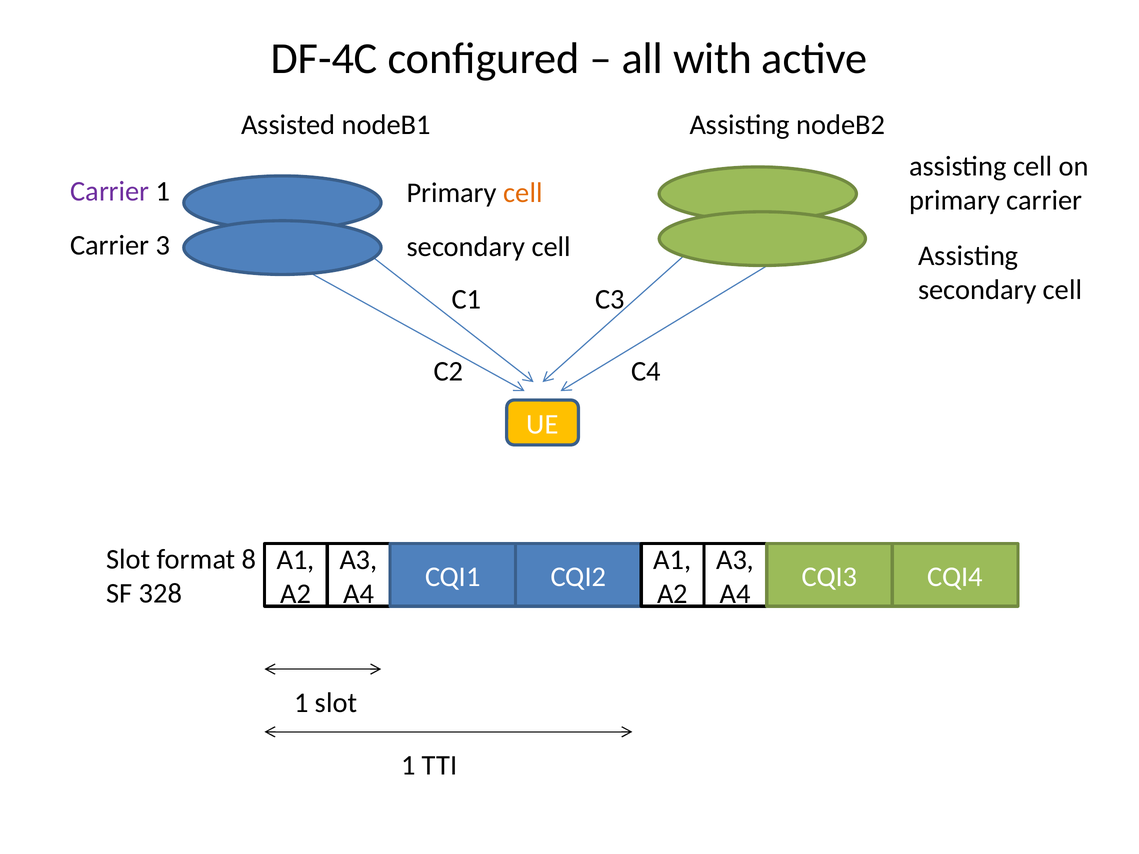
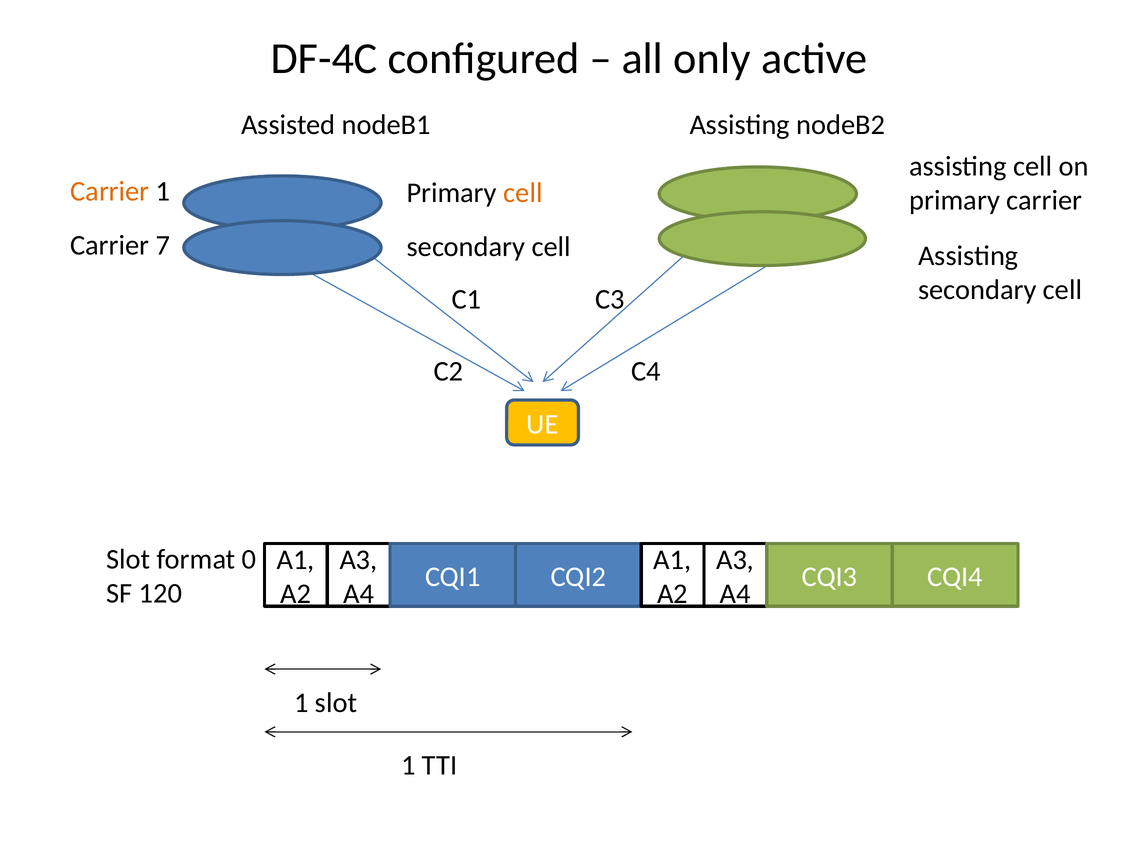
with: with -> only
Carrier at (110, 192) colour: purple -> orange
3: 3 -> 7
8: 8 -> 0
328: 328 -> 120
